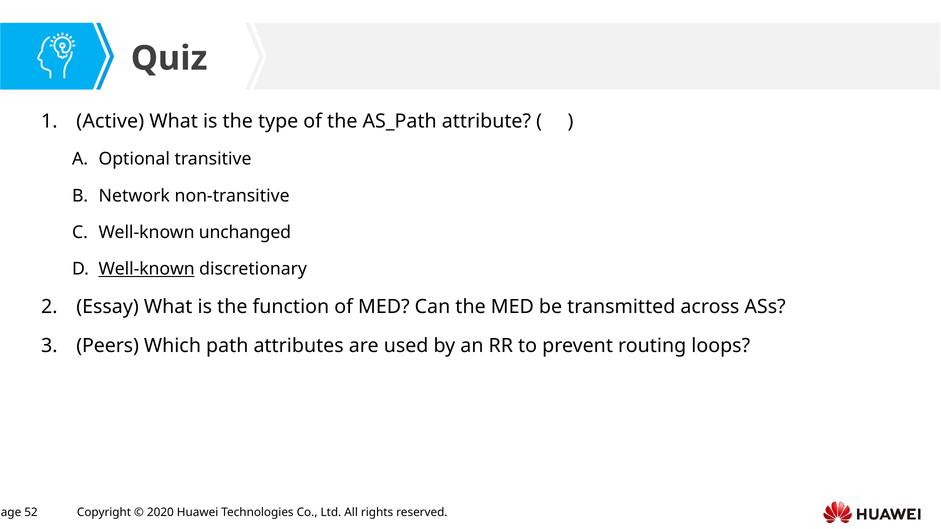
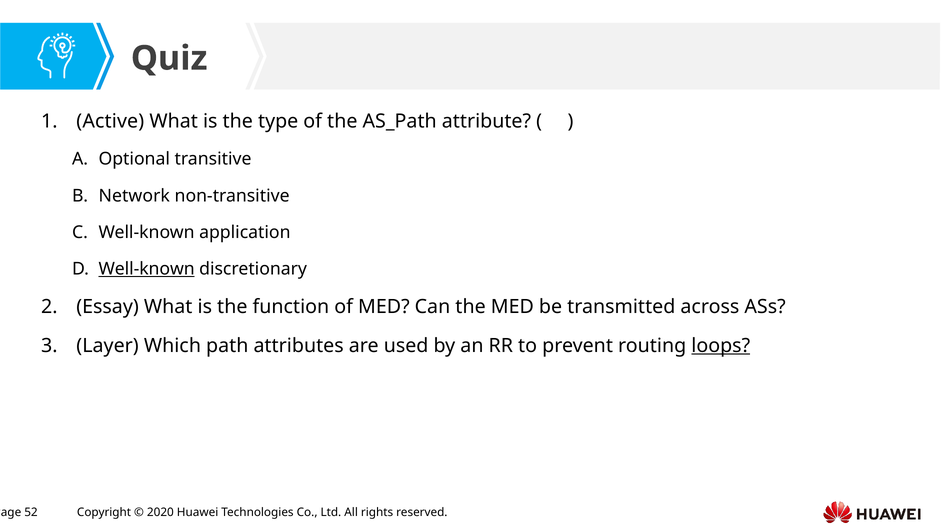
unchanged: unchanged -> application
Peers: Peers -> Layer
loops underline: none -> present
